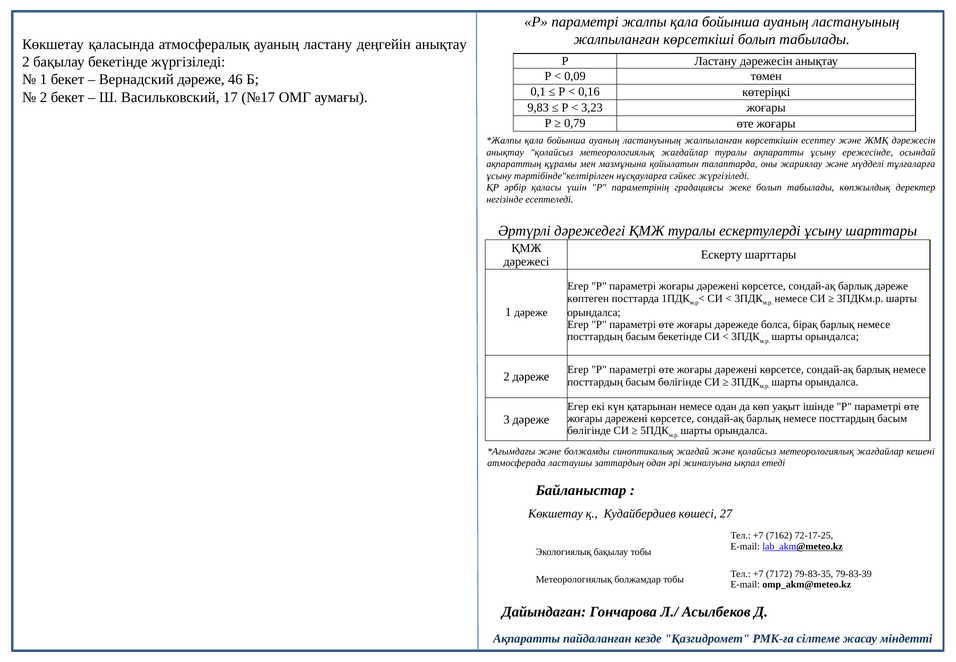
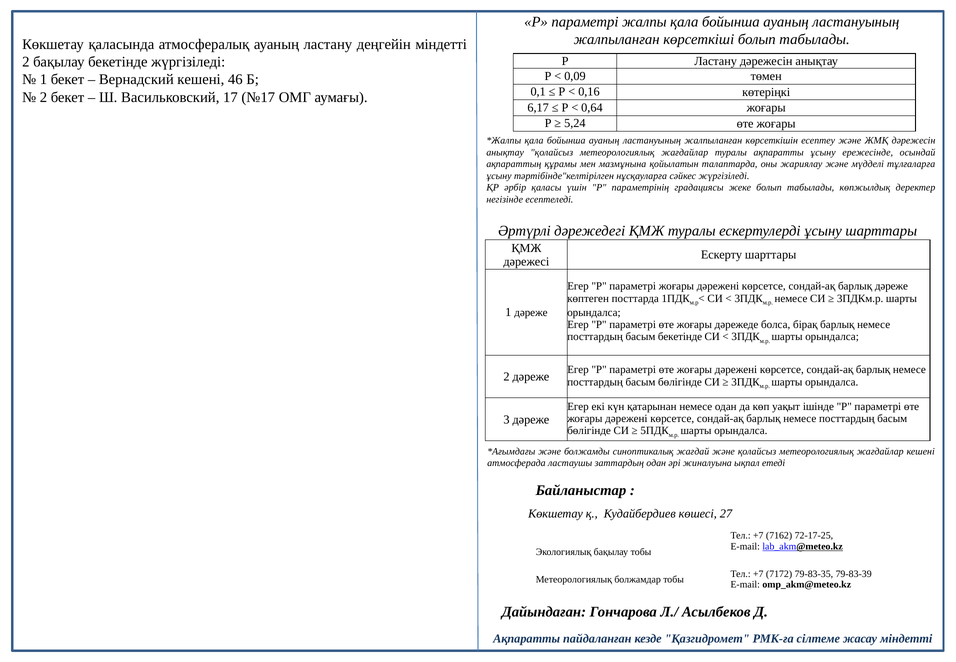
деңгейін анықтау: анықтау -> міндетті
Вернадский дәреже: дәреже -> кешені
9,83: 9,83 -> 6,17
3,23: 3,23 -> 0,64
0,79: 0,79 -> 5,24
